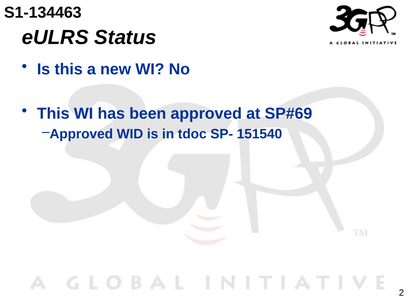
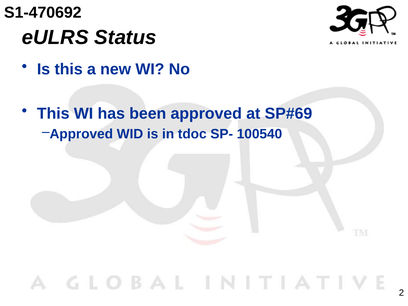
S1-134463: S1-134463 -> S1-470692
151540: 151540 -> 100540
